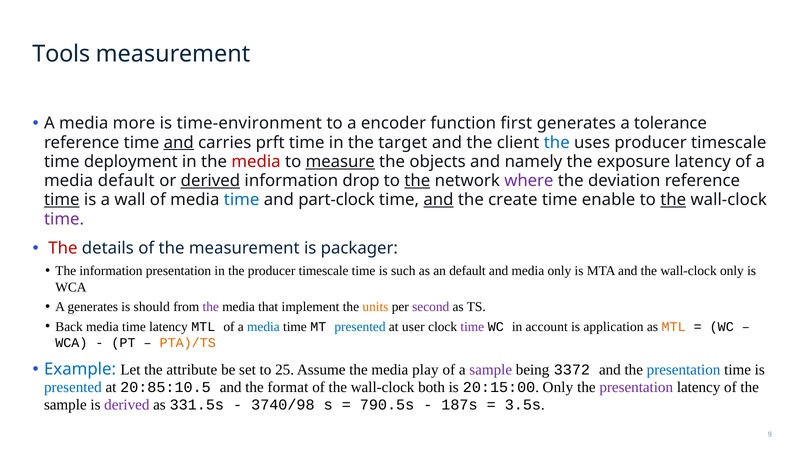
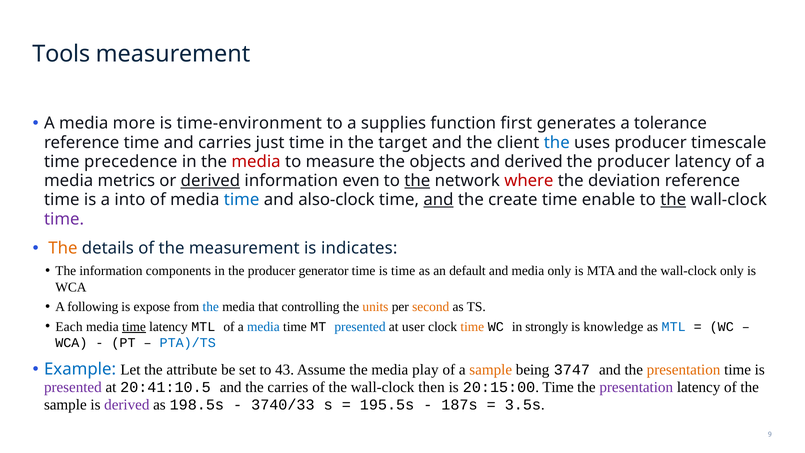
encoder: encoder -> supplies
and at (179, 142) underline: present -> none
prft: prft -> just
deployment: deployment -> precedence
measure underline: present -> none
and namely: namely -> derived
exposure at (634, 162): exposure -> producer
media default: default -> metrics
drop: drop -> even
where colour: purple -> red
time at (62, 200) underline: present -> none
wall: wall -> into
part-clock: part-clock -> also-clock
The at (63, 248) colour: red -> orange
packager: packager -> indicates
information presentation: presentation -> components
the producer timescale: timescale -> generator
is such: such -> time
A generates: generates -> following
should: should -> expose
the at (211, 307) colour: purple -> blue
implement: implement -> controlling
second colour: purple -> orange
Back: Back -> Each
time at (134, 327) underline: none -> present
time at (472, 327) colour: purple -> orange
account: account -> strongly
application: application -> knowledge
MTL at (674, 327) colour: orange -> blue
PTA)/TS colour: orange -> blue
25: 25 -> 43
sample at (491, 370) colour: purple -> orange
3372: 3372 -> 3747
presentation at (684, 370) colour: blue -> orange
presented at (73, 387) colour: blue -> purple
20:85:10.5: 20:85:10.5 -> 20:41:10.5
the format: format -> carries
both: both -> then
20:15:00 Only: Only -> Time
331.5s: 331.5s -> 198.5s
3740/98: 3740/98 -> 3740/33
790.5s: 790.5s -> 195.5s
